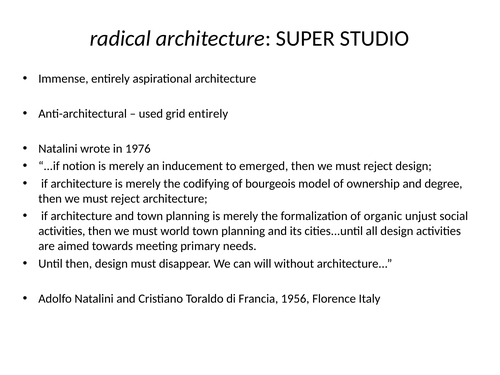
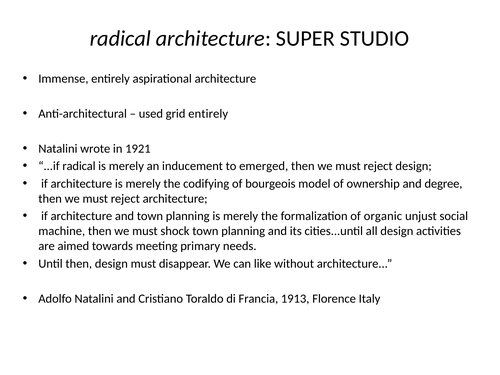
1976: 1976 -> 1921
...if notion: notion -> radical
activities at (62, 231): activities -> machine
world: world -> shock
will: will -> like
1956: 1956 -> 1913
